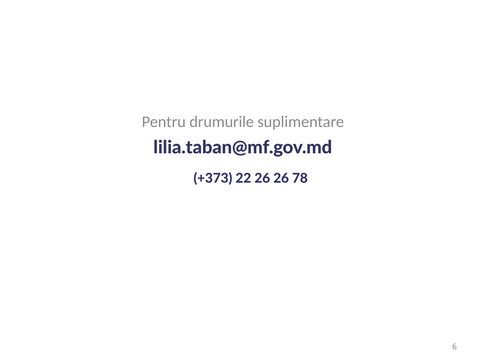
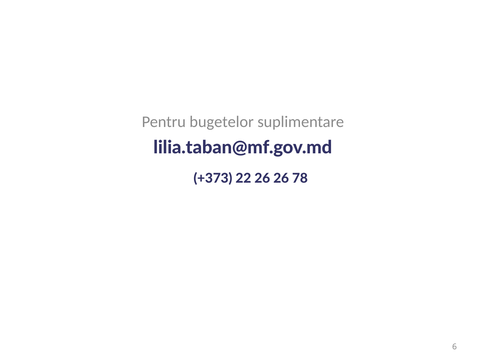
drumurile: drumurile -> bugetelor
